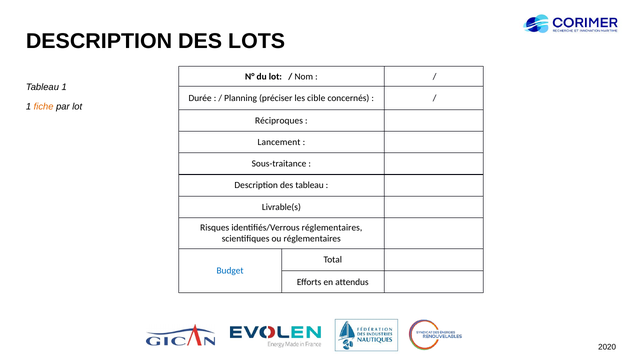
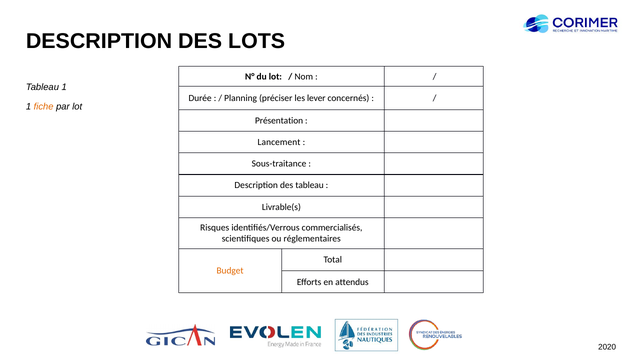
cible: cible -> lever
Réciproques: Réciproques -> Présentation
identifiés/Verrous réglementaires: réglementaires -> commercialisés
Budget colour: blue -> orange
